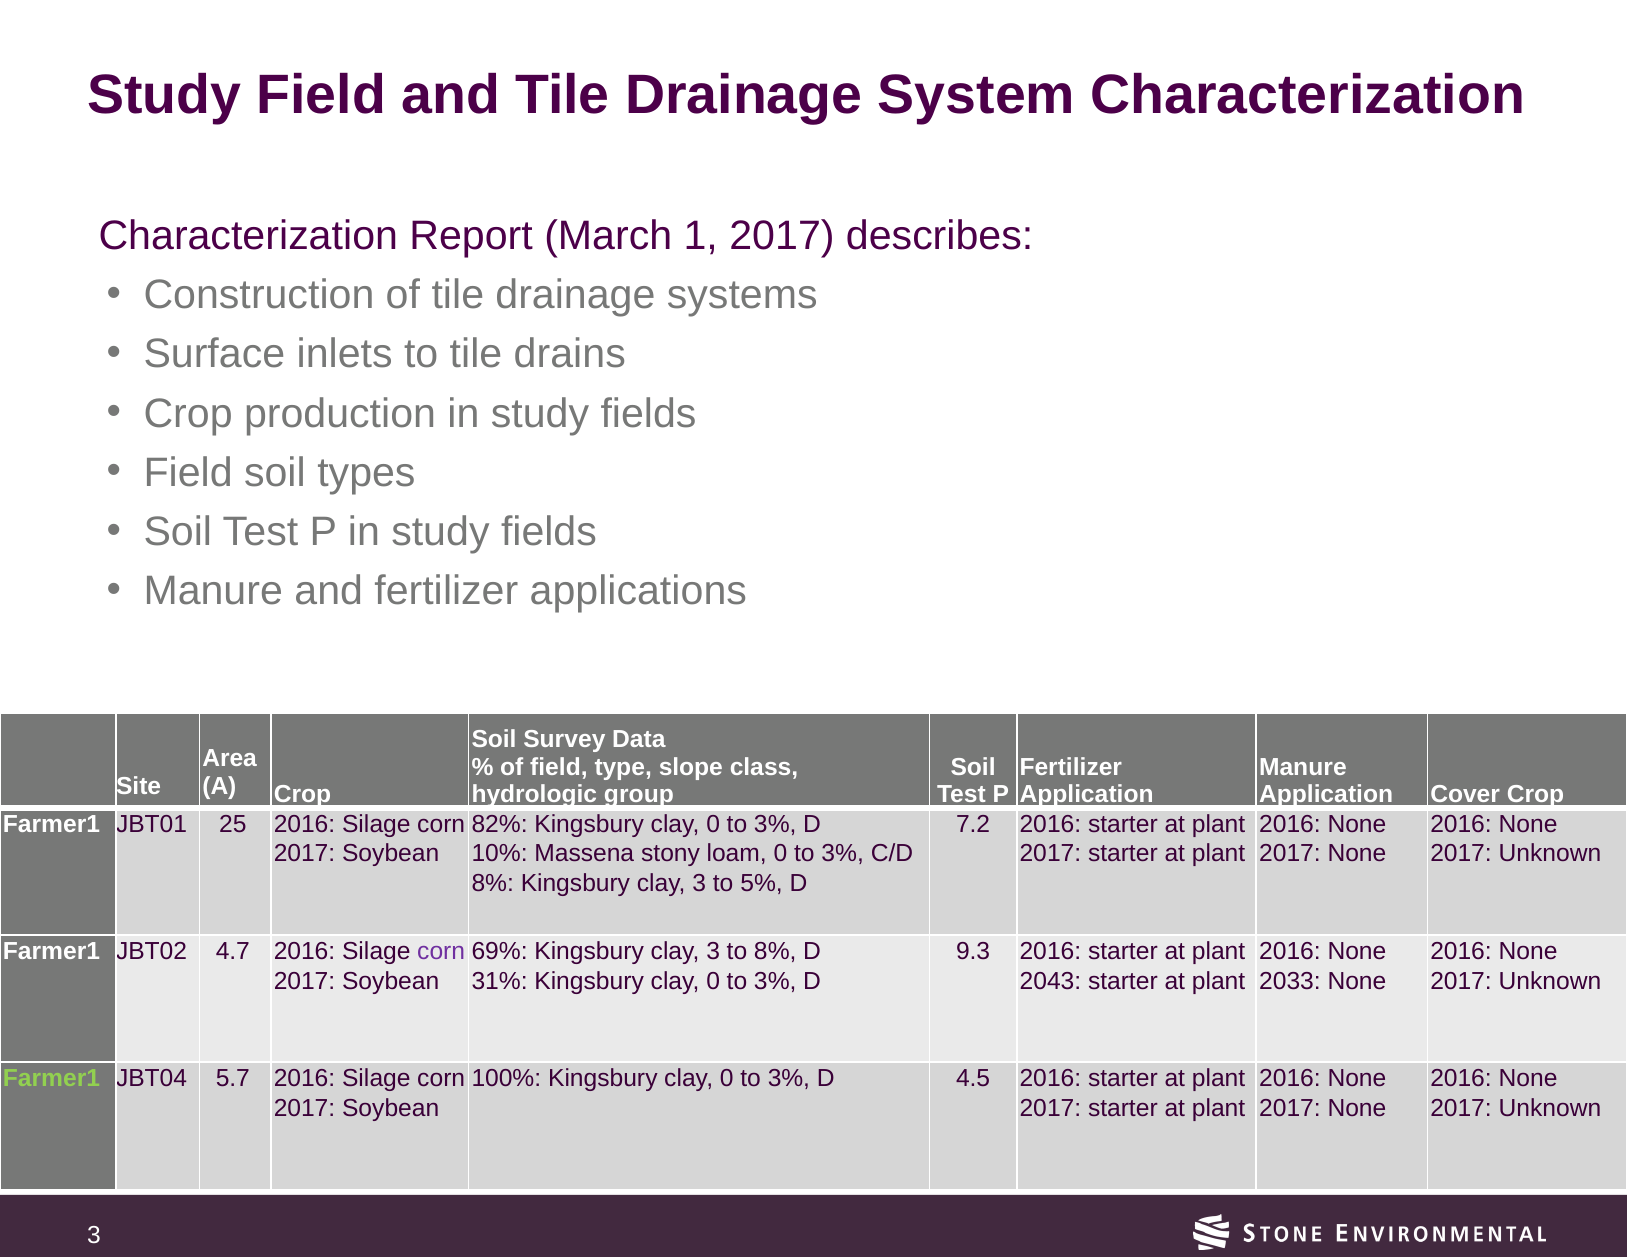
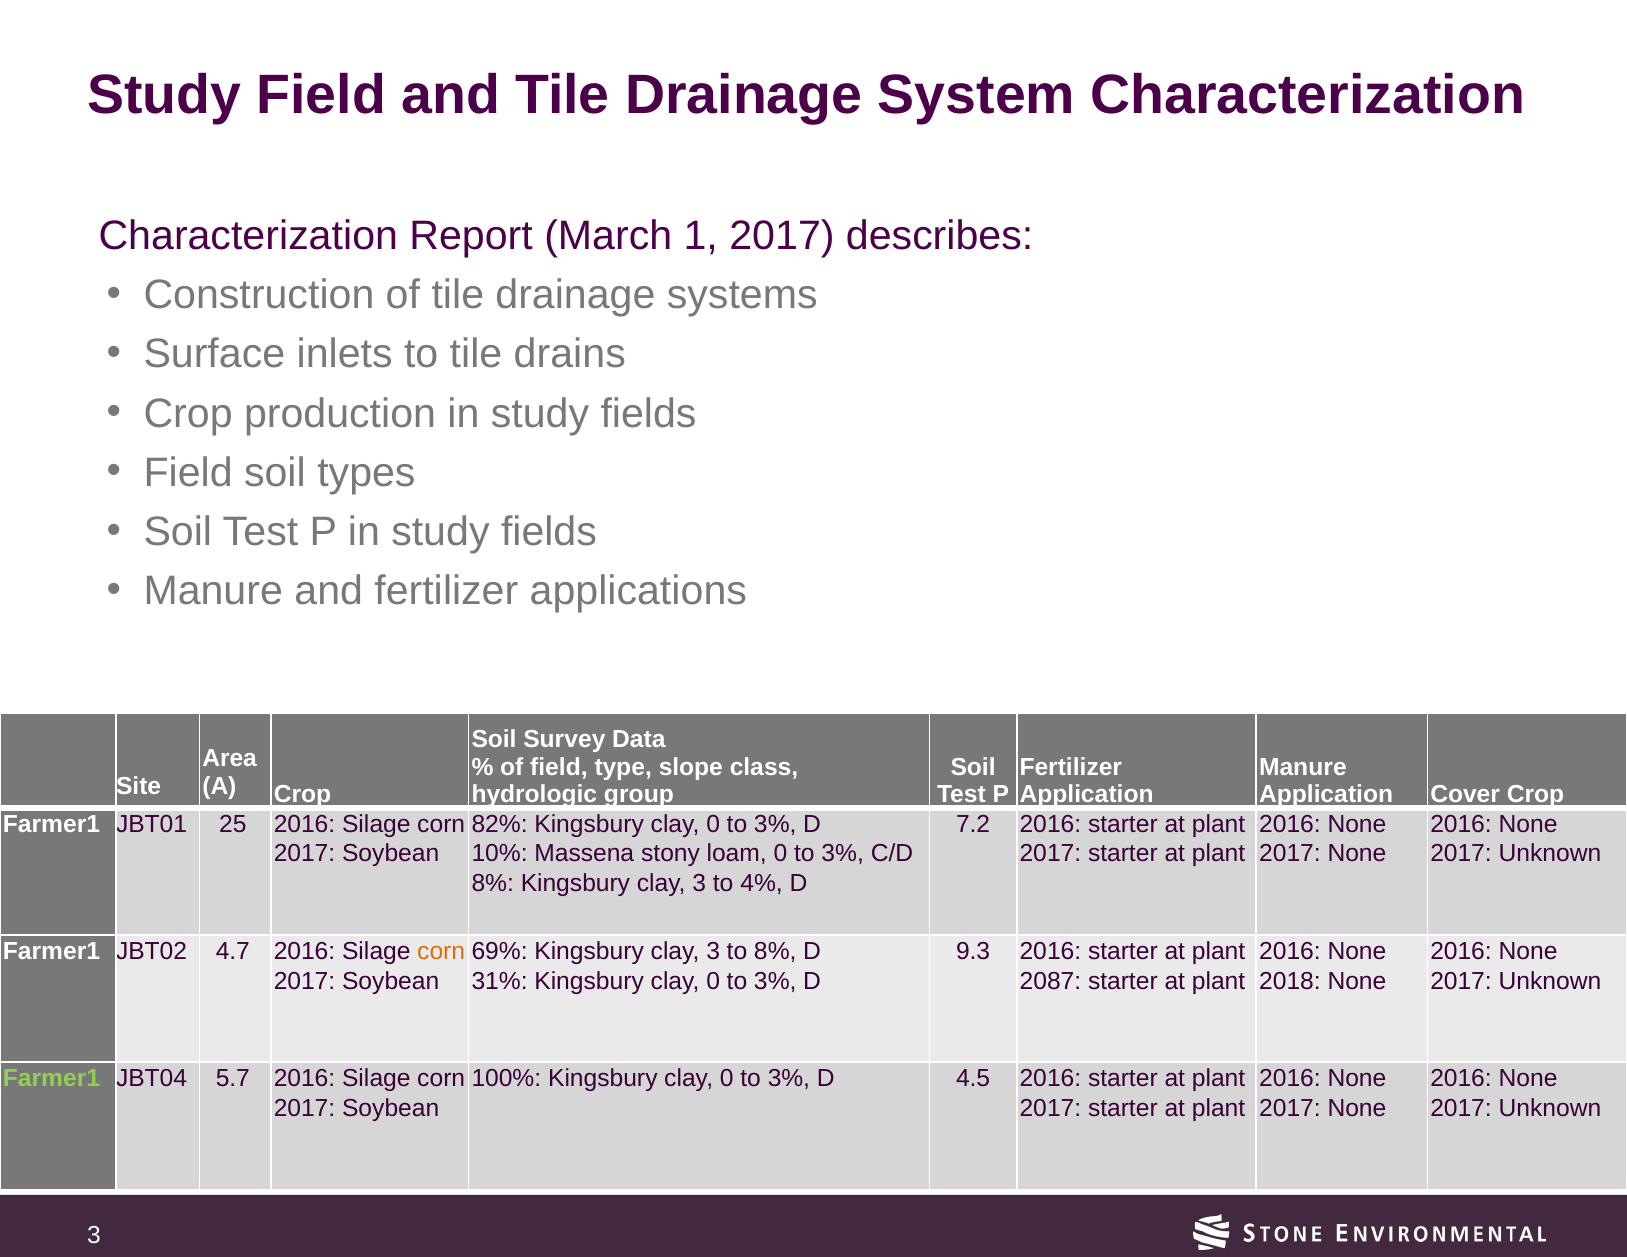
5%: 5% -> 4%
corn at (441, 952) colour: purple -> orange
2043: 2043 -> 2087
2033: 2033 -> 2018
